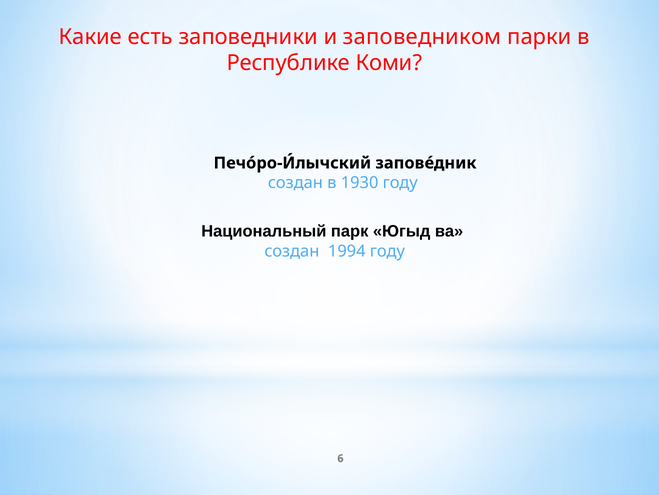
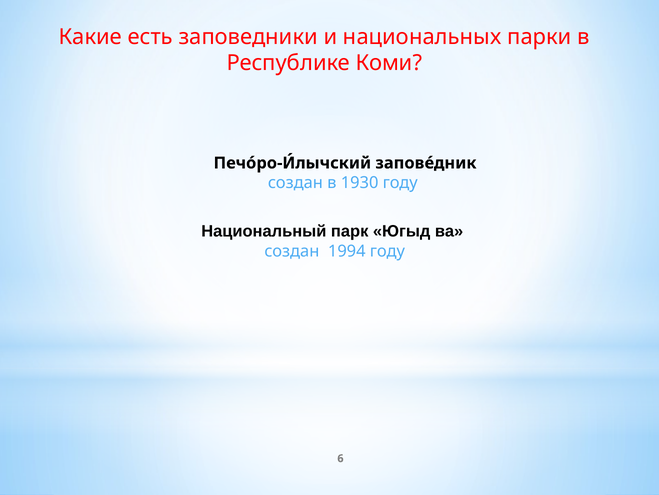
заповедником: заповедником -> национальных
